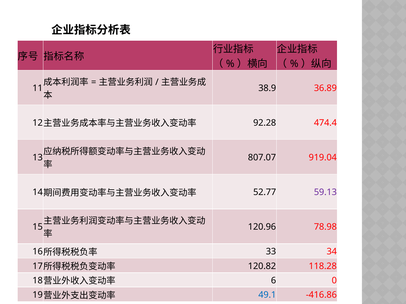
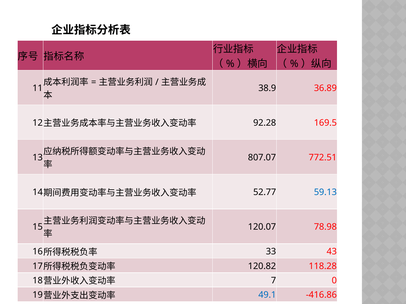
474.4: 474.4 -> 169.5
919.04: 919.04 -> 772.51
59.13 colour: purple -> blue
120.96: 120.96 -> 120.07
34: 34 -> 43
6: 6 -> 7
